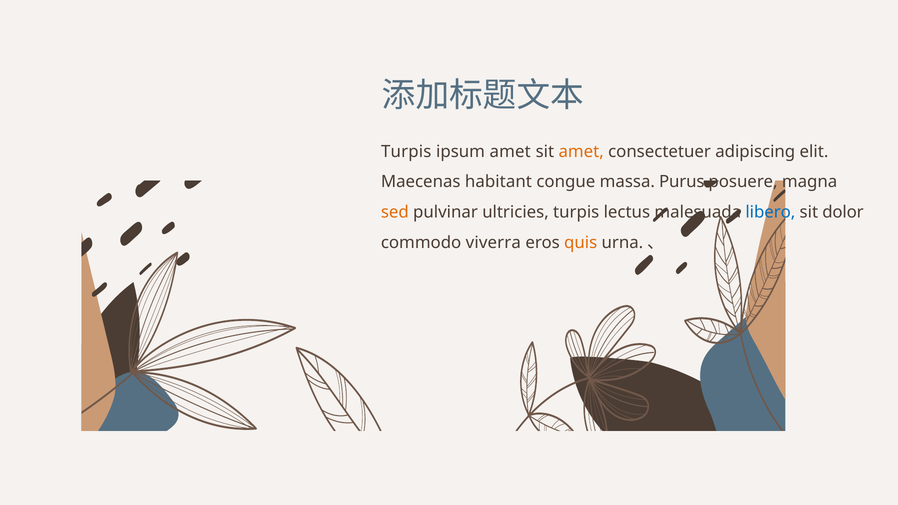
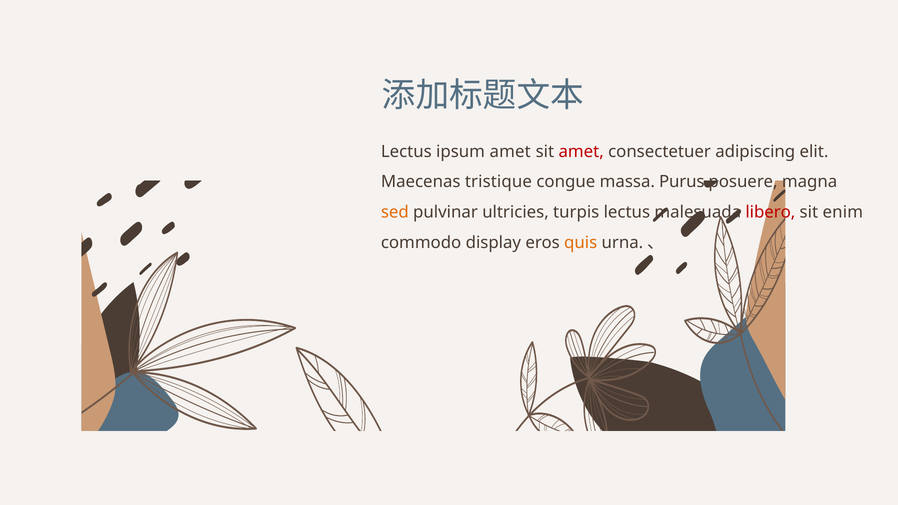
Turpis at (406, 152): Turpis -> Lectus
amet at (581, 152) colour: orange -> red
habitant: habitant -> tristique
libero colour: blue -> red
dolor: dolor -> enim
viverra: viverra -> display
